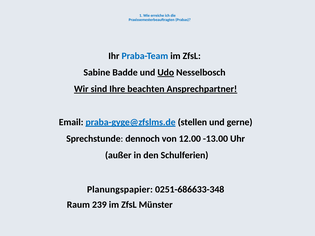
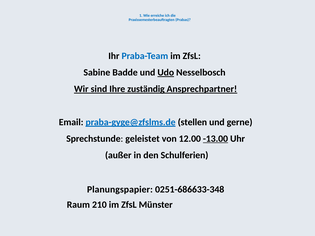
beachten: beachten -> zuständig
dennoch: dennoch -> geleistet
-13.00 underline: none -> present
239: 239 -> 210
